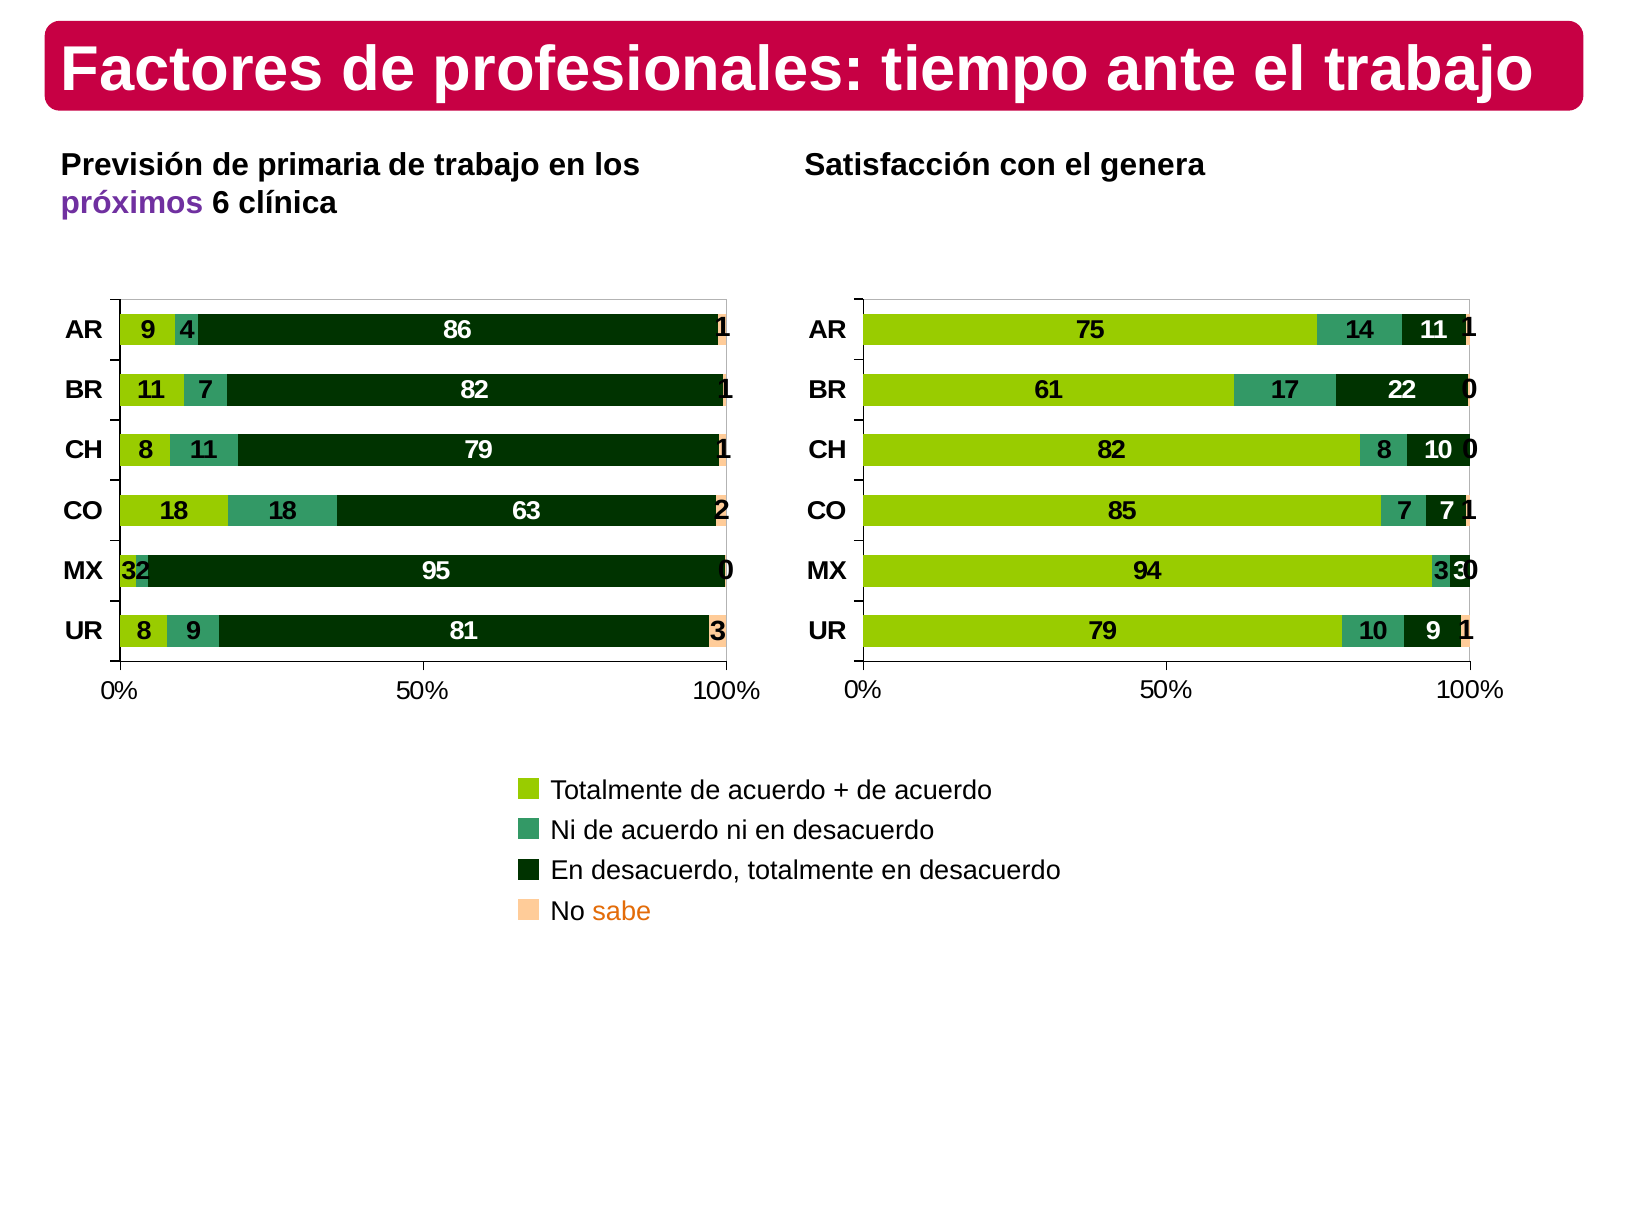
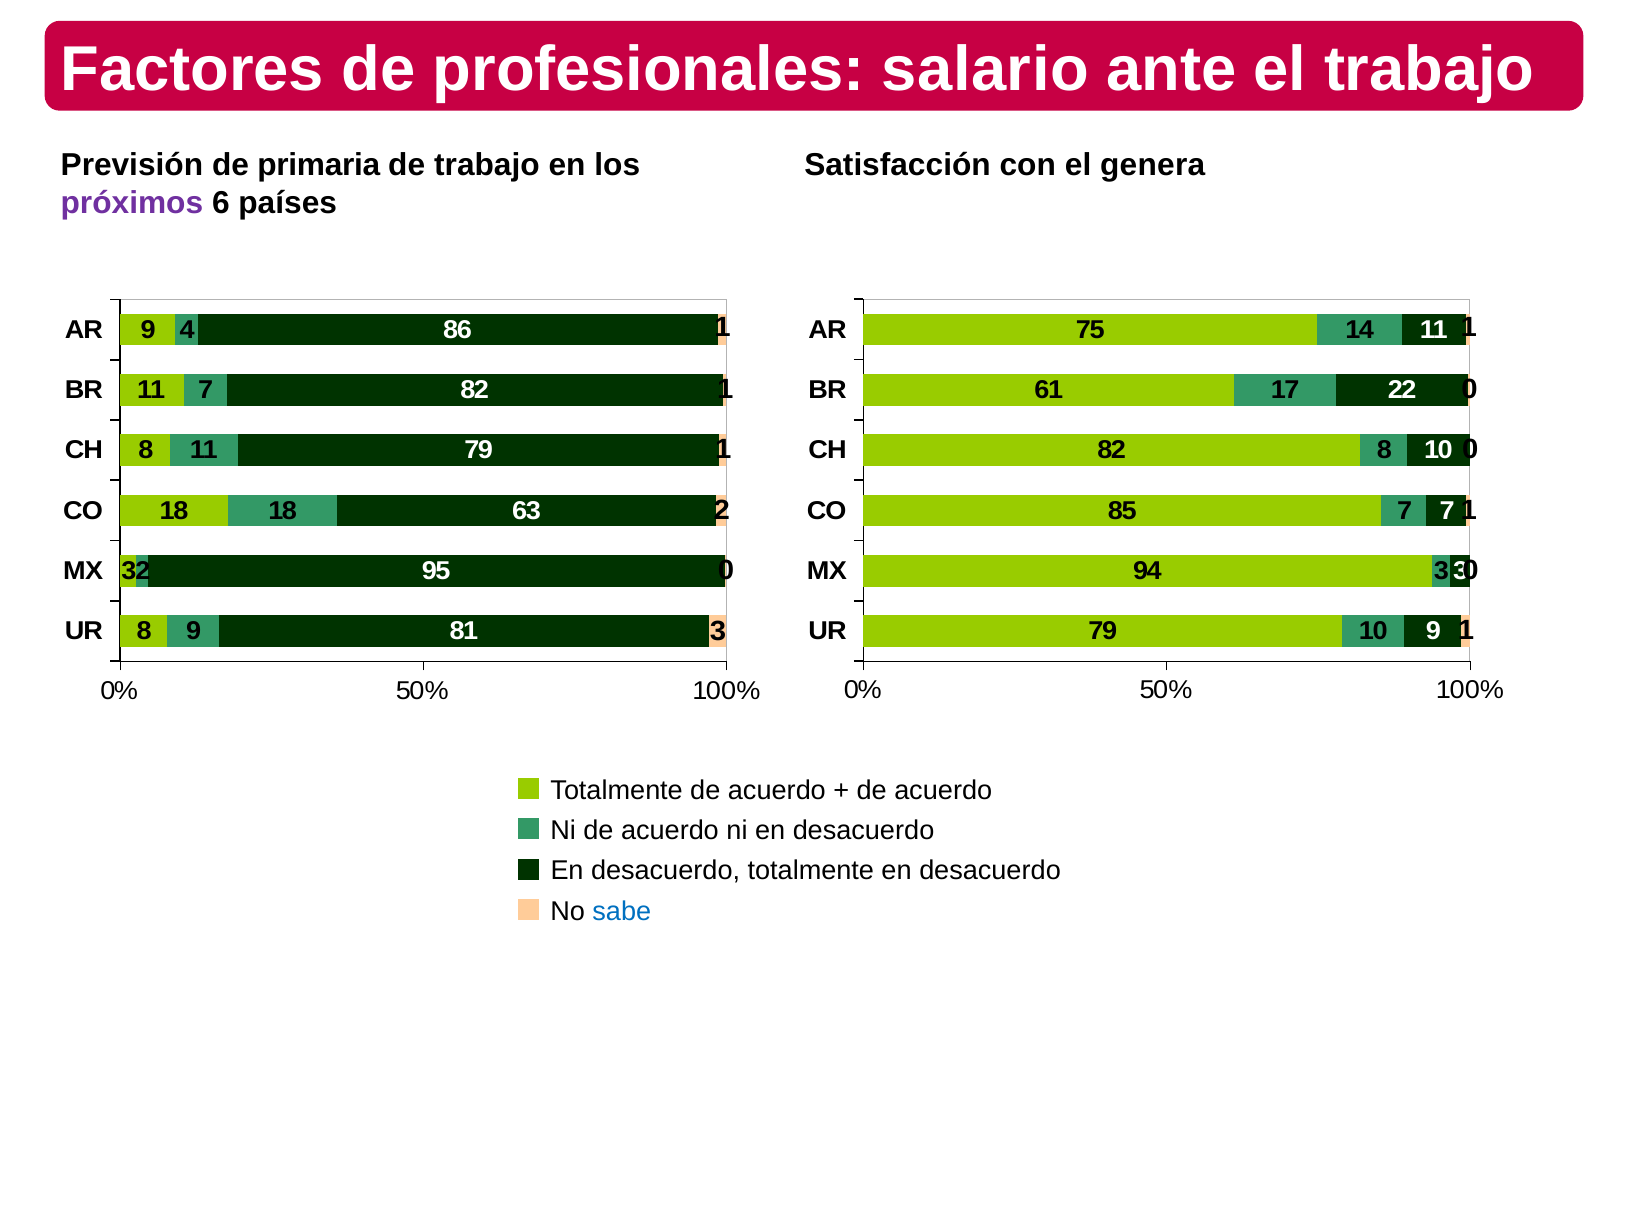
tiempo: tiempo -> salario
clínica: clínica -> países
sabe colour: orange -> blue
